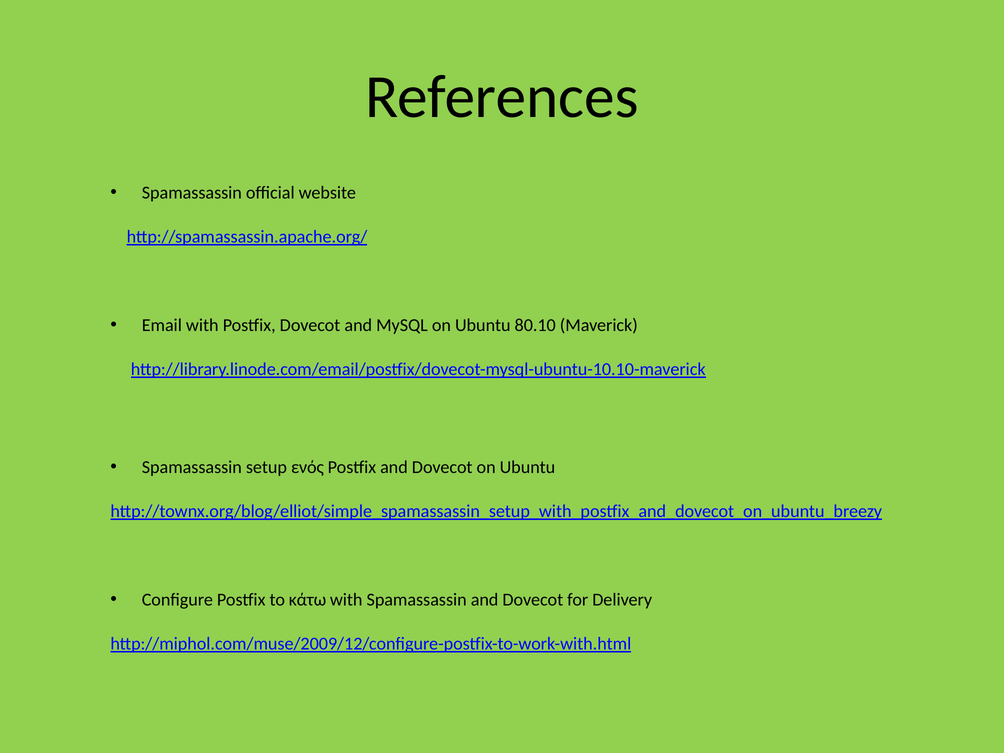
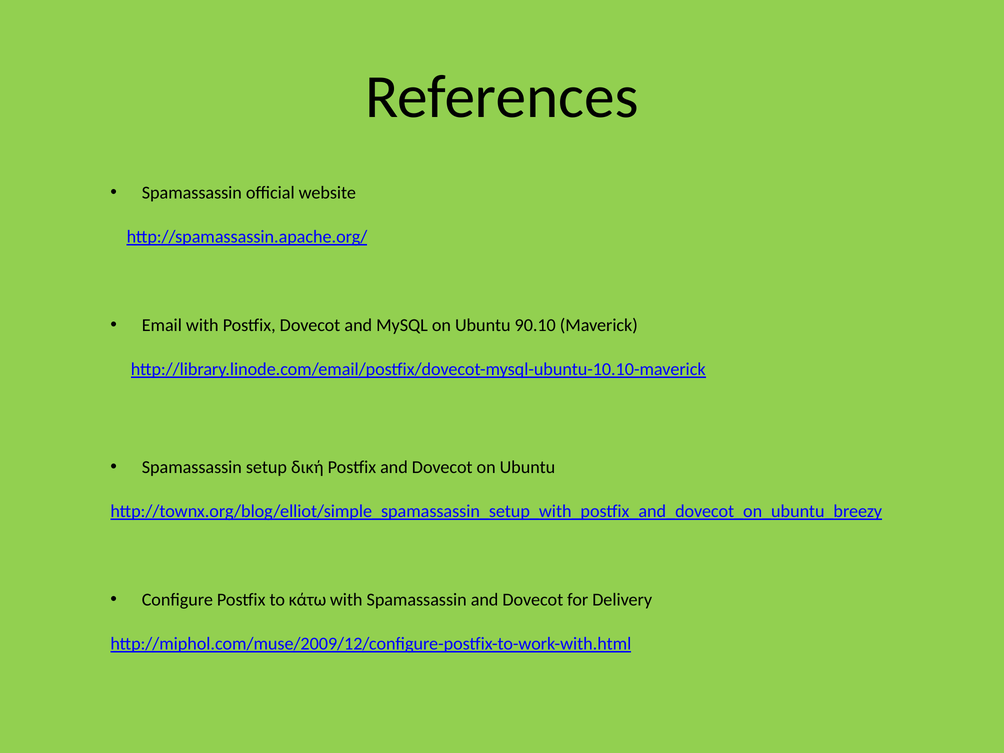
80.10: 80.10 -> 90.10
ενός: ενός -> δική
